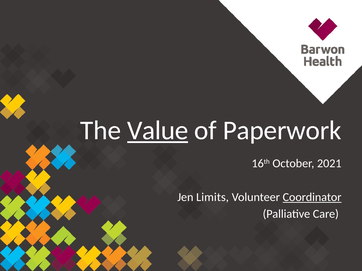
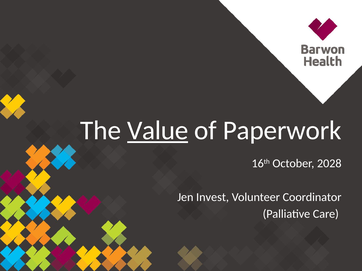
2021: 2021 -> 2028
Limits: Limits -> Invest
Coordinator underline: present -> none
